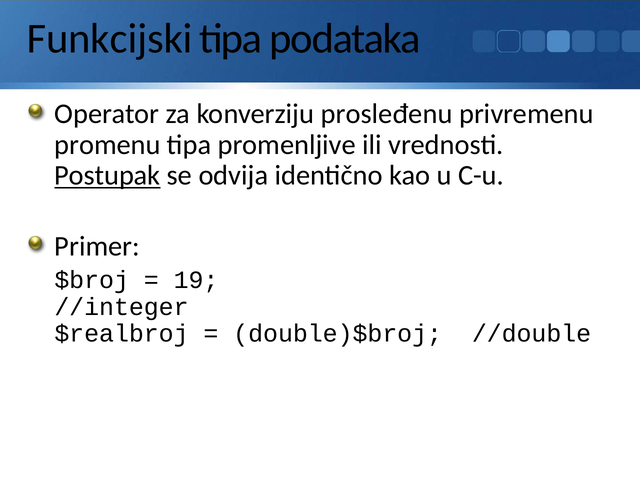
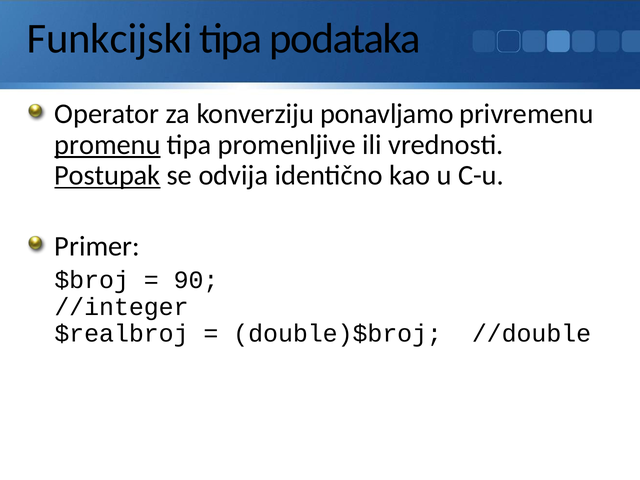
prosleđenu: prosleđenu -> ponavljamo
promenu underline: none -> present
19: 19 -> 90
